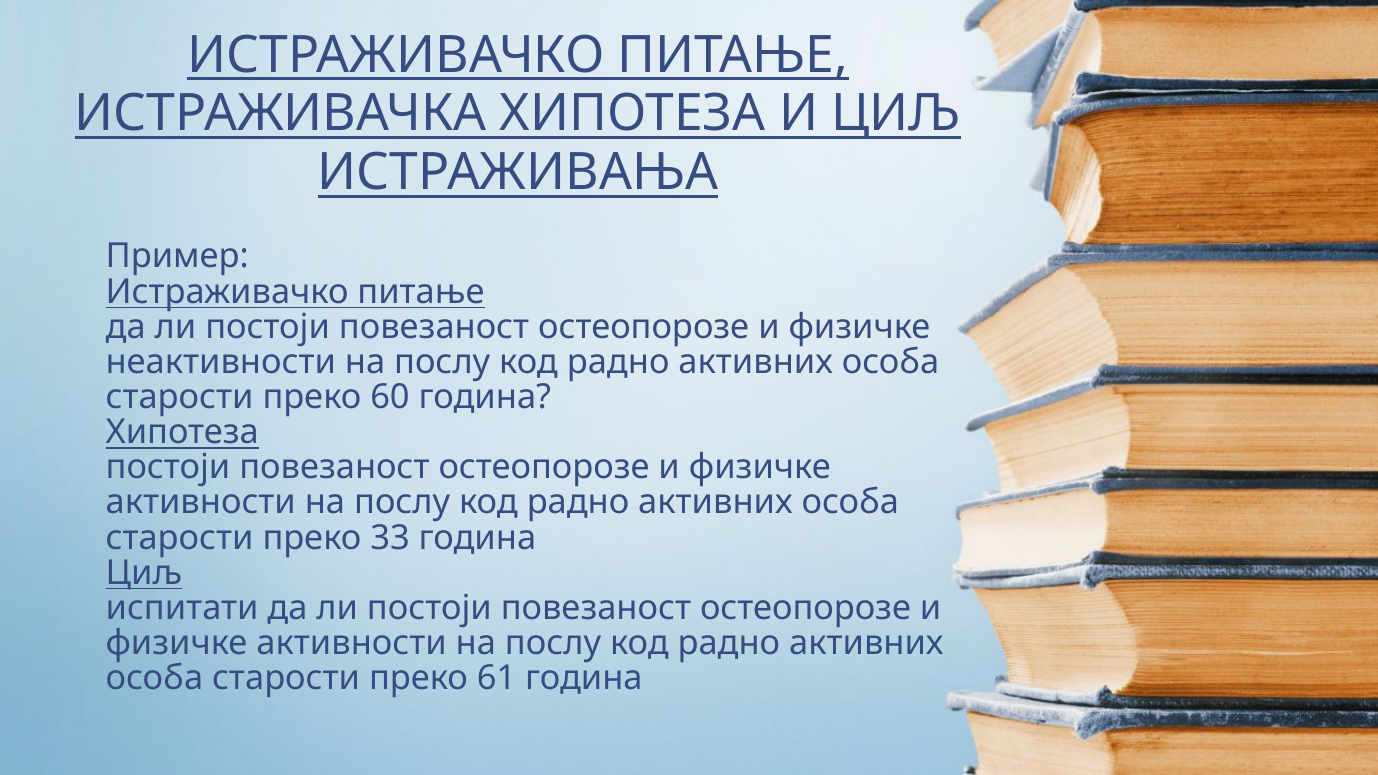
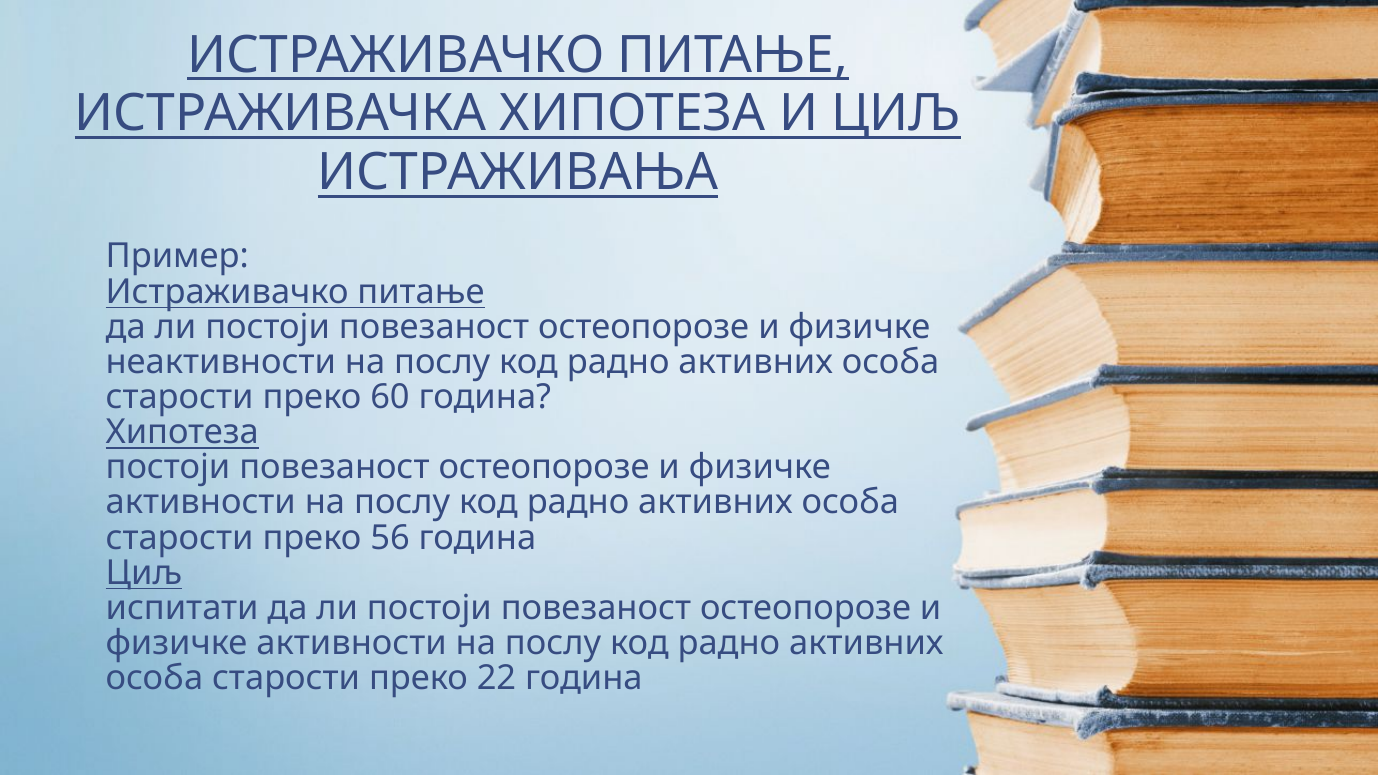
33: 33 -> 56
61: 61 -> 22
